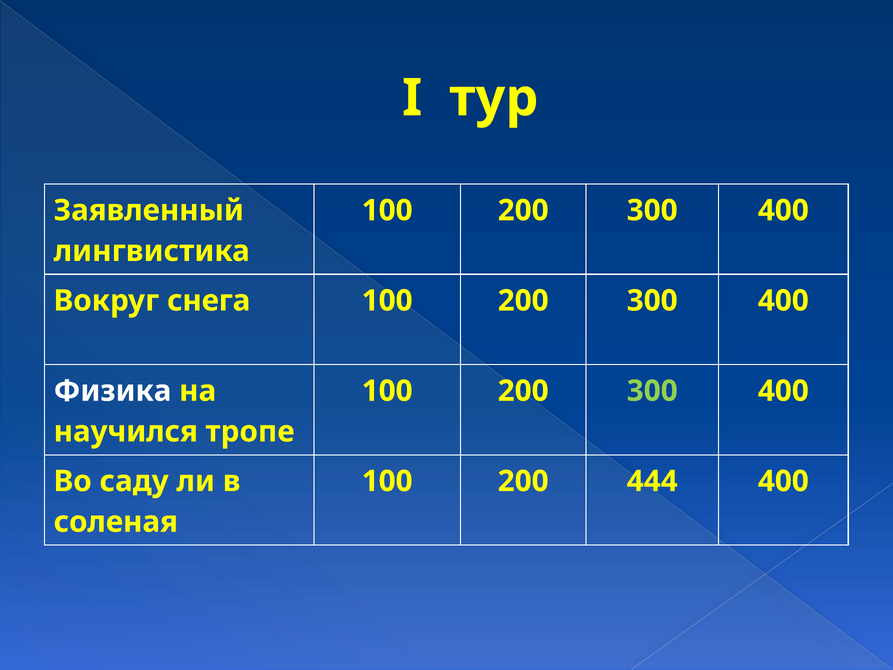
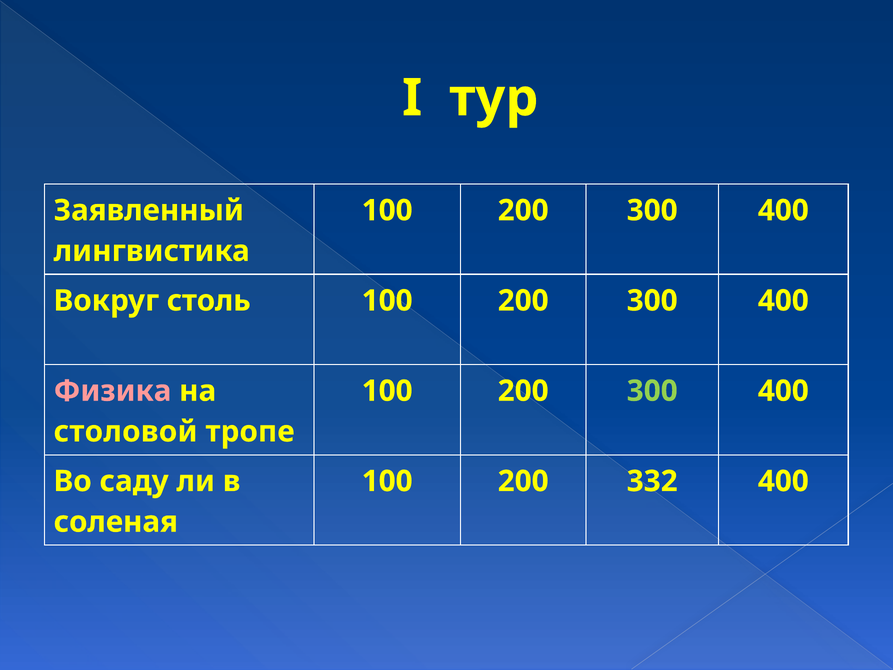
снега: снега -> столь
Физика colour: white -> pink
научился: научился -> столовой
444: 444 -> 332
